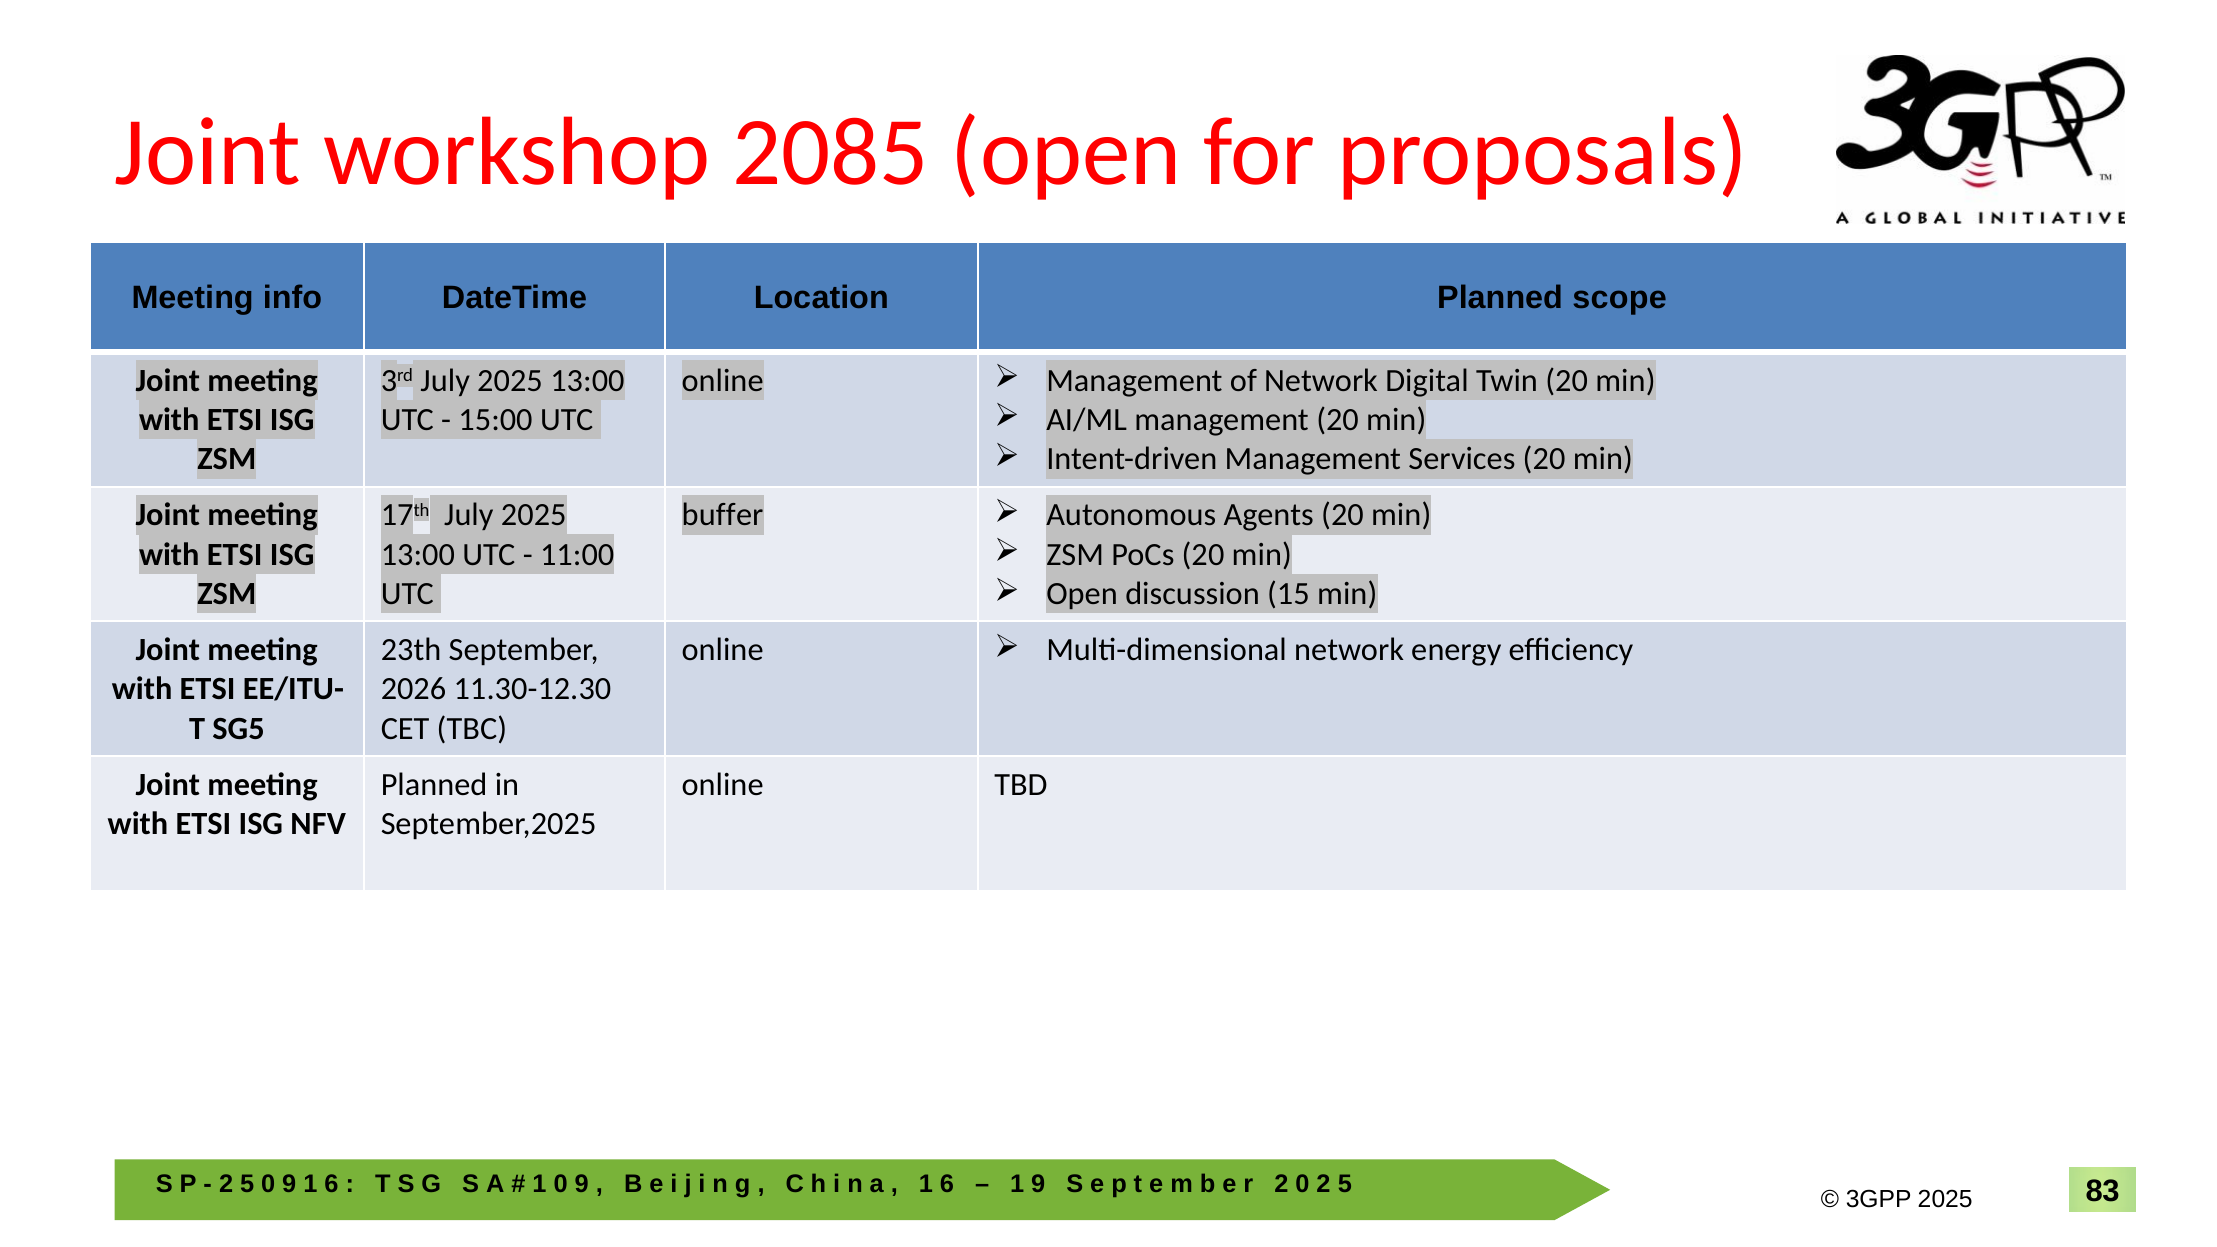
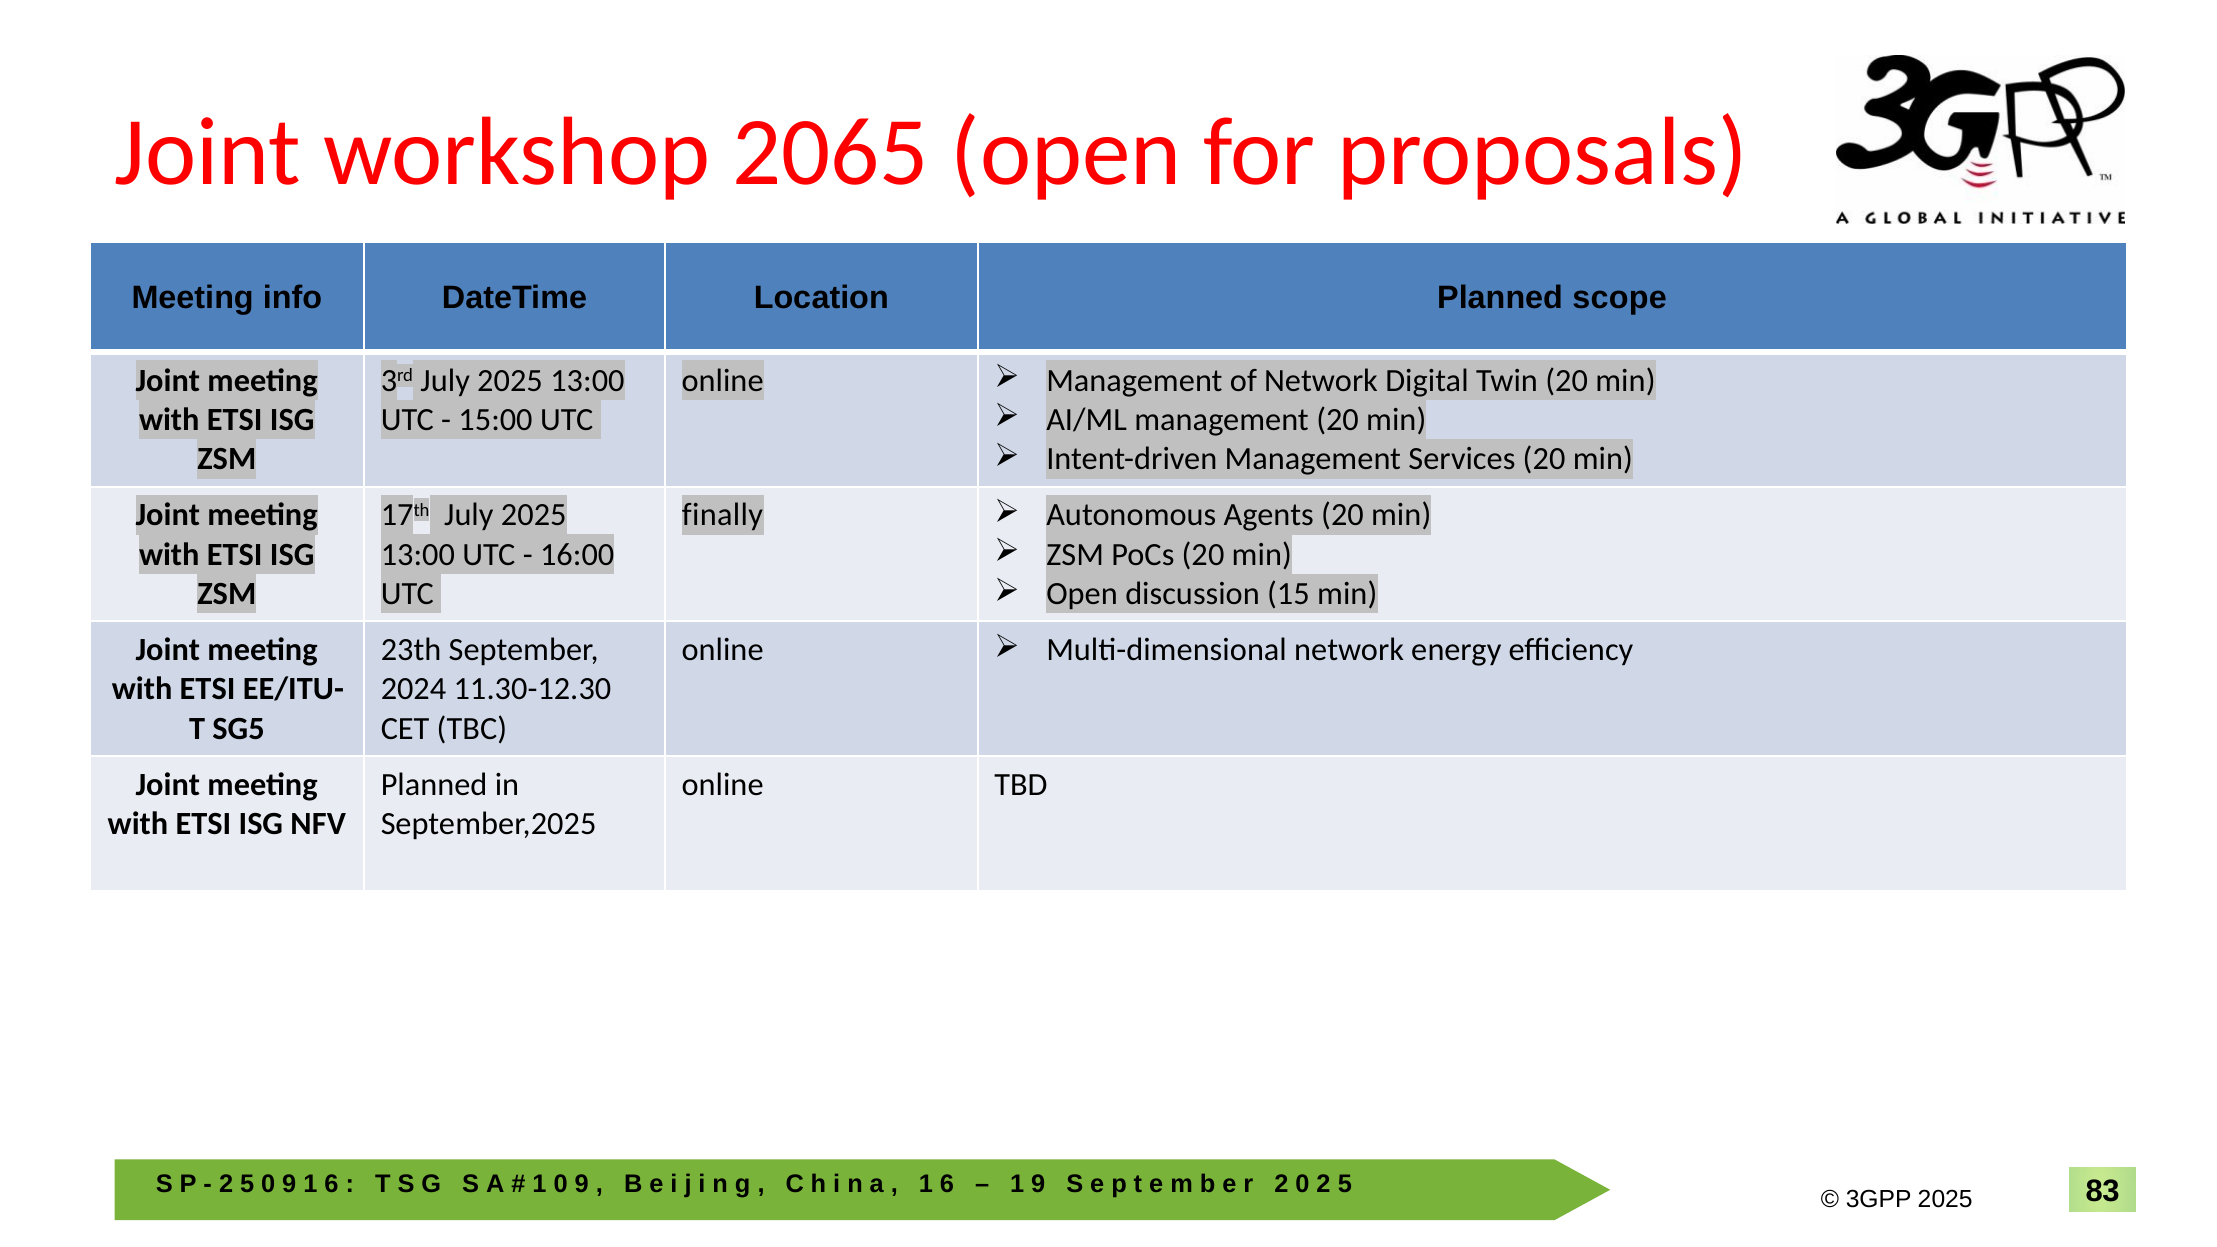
2085: 2085 -> 2065
buffer: buffer -> finally
11:00: 11:00 -> 16:00
2026: 2026 -> 2024
